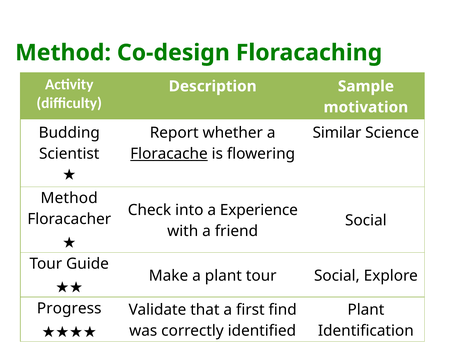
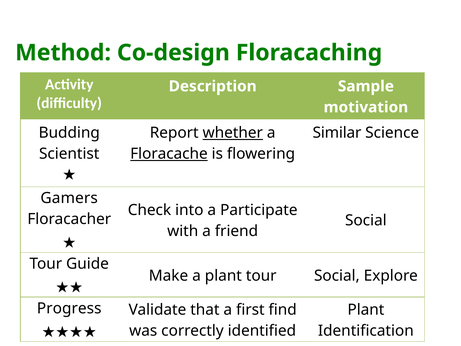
whether underline: none -> present
Method at (69, 198): Method -> Gamers
Experience: Experience -> Participate
